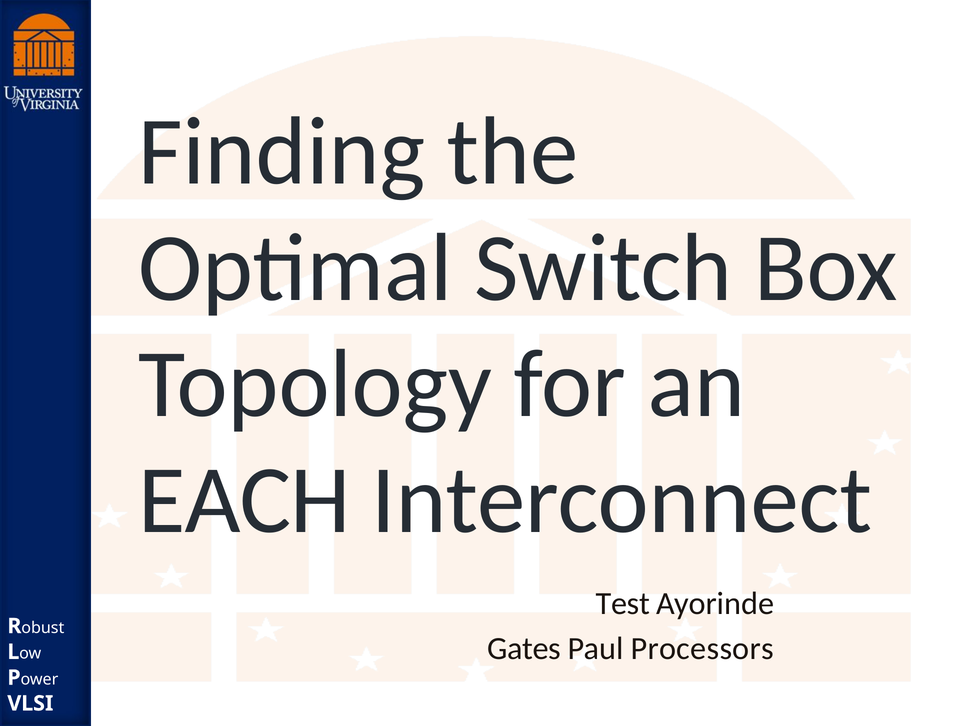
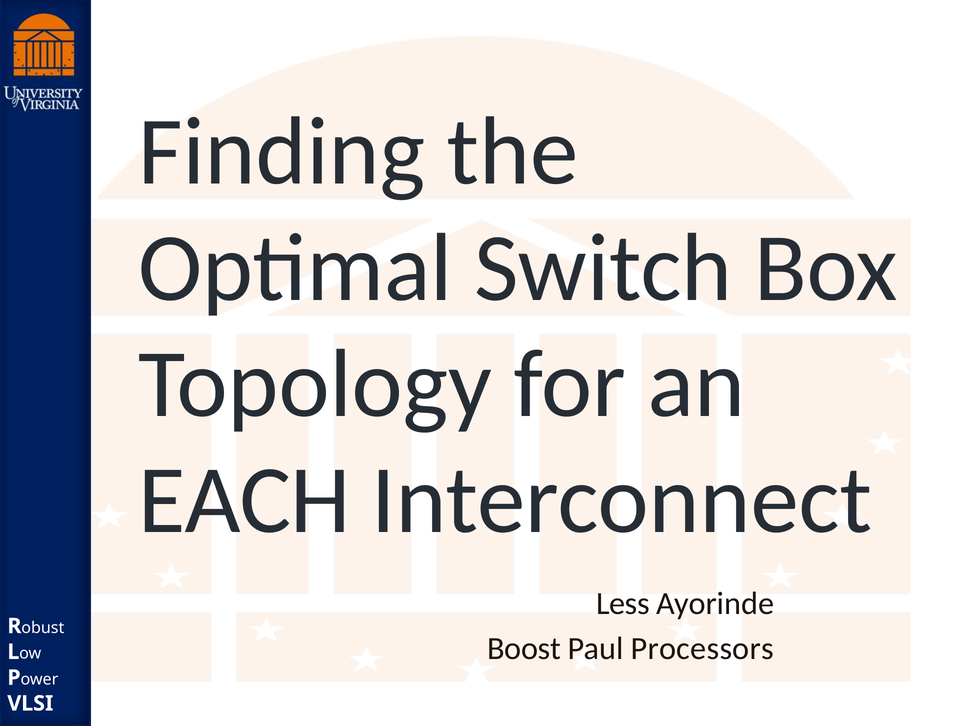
Test: Test -> Less
Gates: Gates -> Boost
